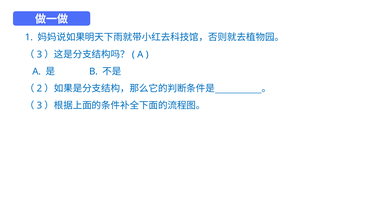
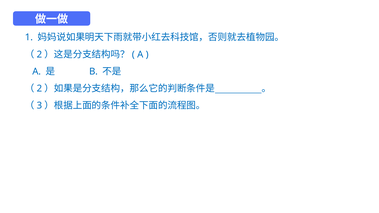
3 at (39, 54): 3 -> 2
